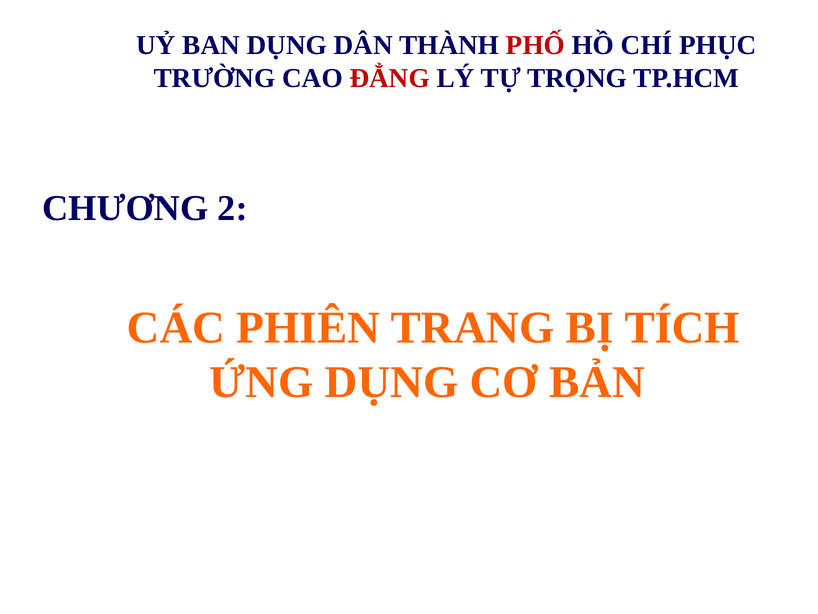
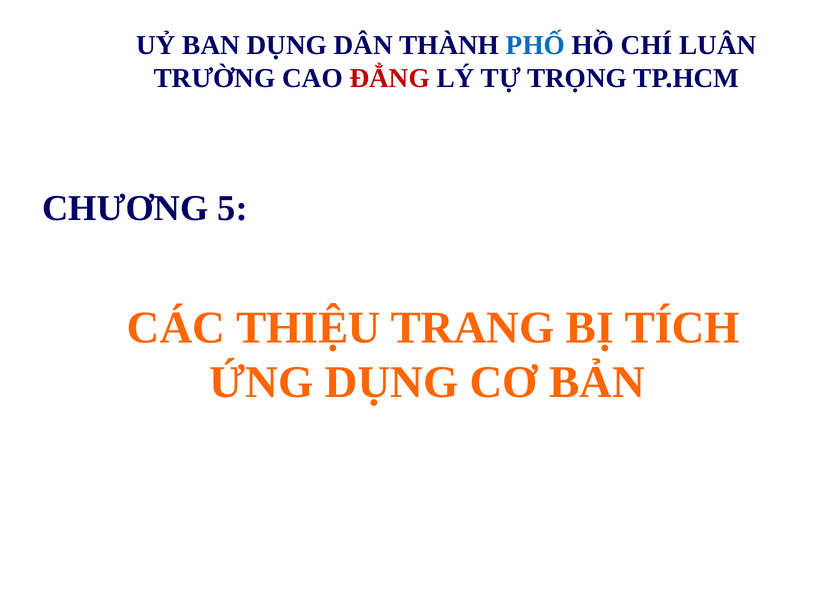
PHỐ colour: red -> blue
PHỤC: PHỤC -> LUÂN
2: 2 -> 5
PHIÊN: PHIÊN -> THIỆU
